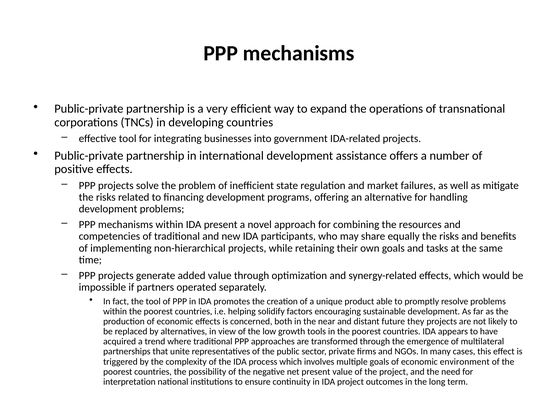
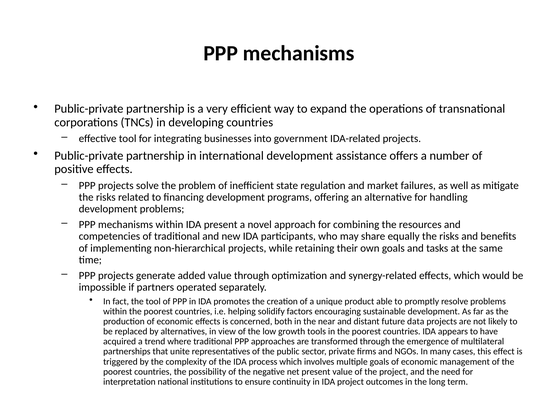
they: they -> data
environment: environment -> management
